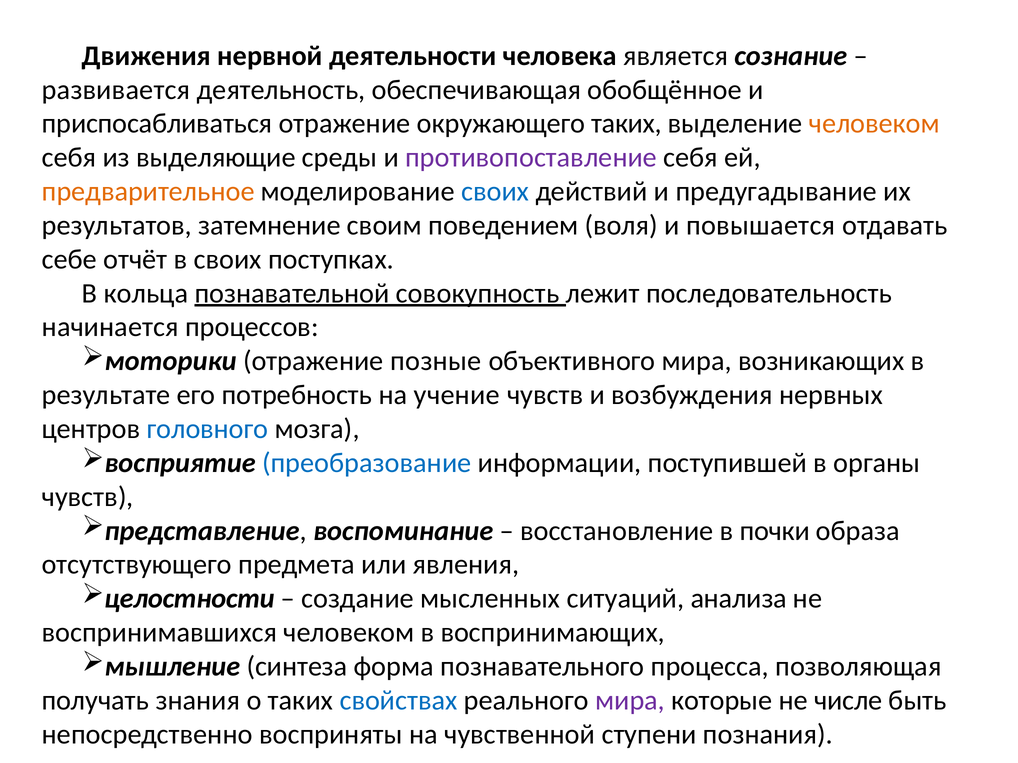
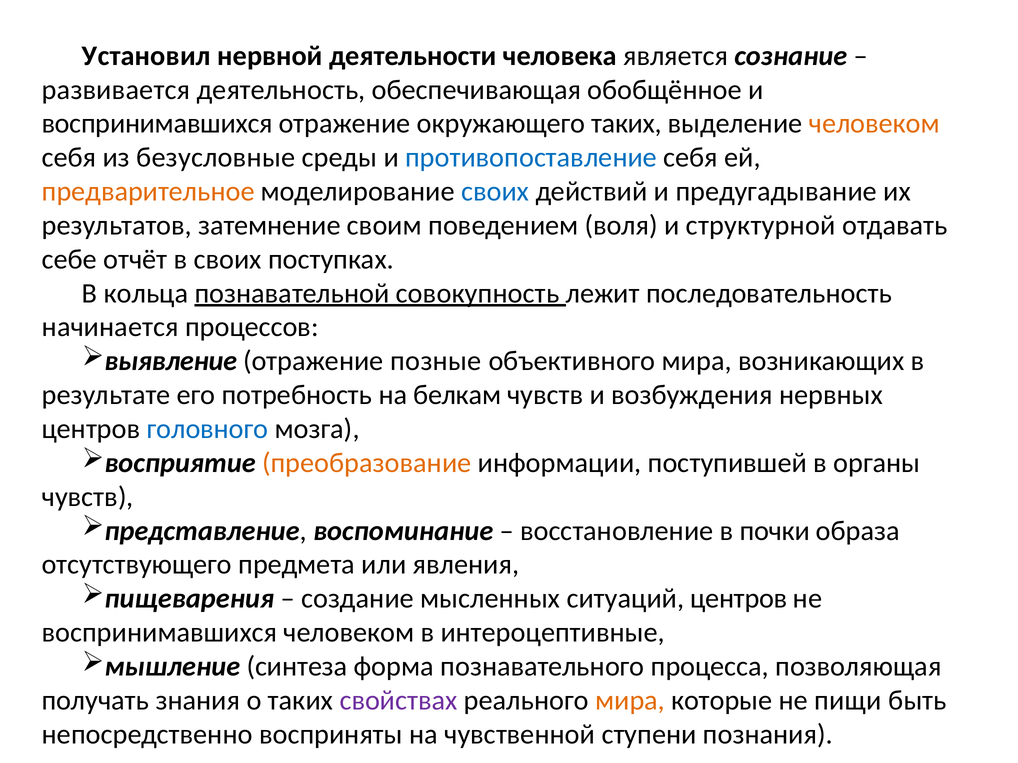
Движения: Движения -> Установил
приспосабливаться at (157, 124): приспосабливаться -> воспринимавшихся
выделяющие: выделяющие -> безусловные
противопоставление colour: purple -> blue
повышается: повышается -> структурной
моторики: моторики -> выявление
учение: учение -> белкам
преобразование colour: blue -> orange
целостности: целостности -> пищеварения
ситуаций анализа: анализа -> центров
воспринимающих: воспринимающих -> интероцептивные
свойствах colour: blue -> purple
мира at (630, 701) colour: purple -> orange
числе: числе -> пищи
